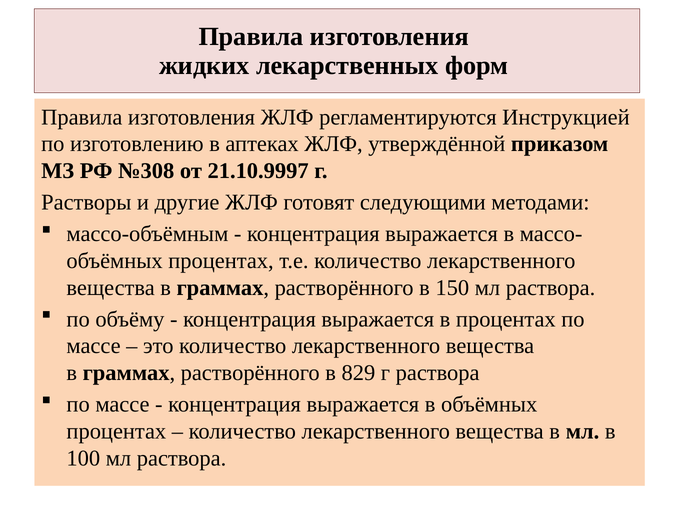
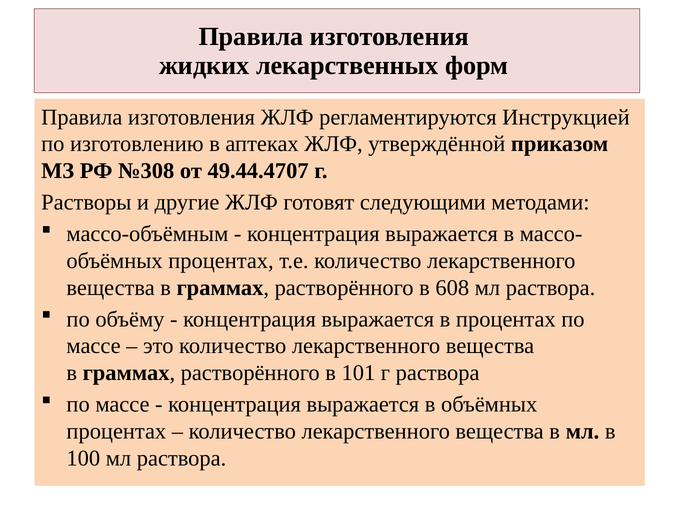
21.10.9997: 21.10.9997 -> 49.44.4707
150: 150 -> 608
829: 829 -> 101
